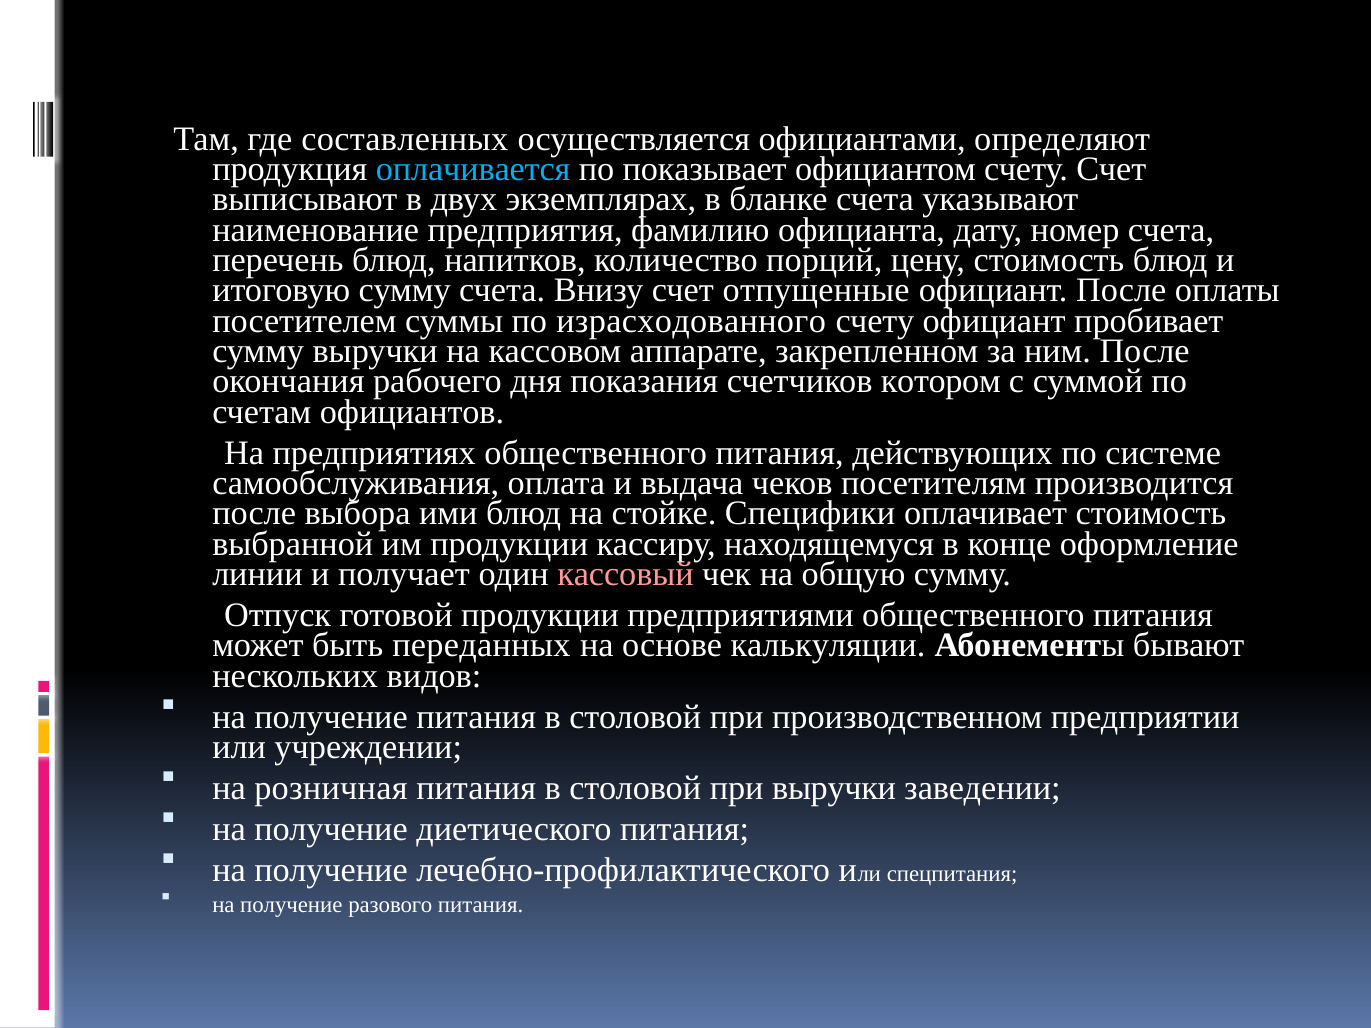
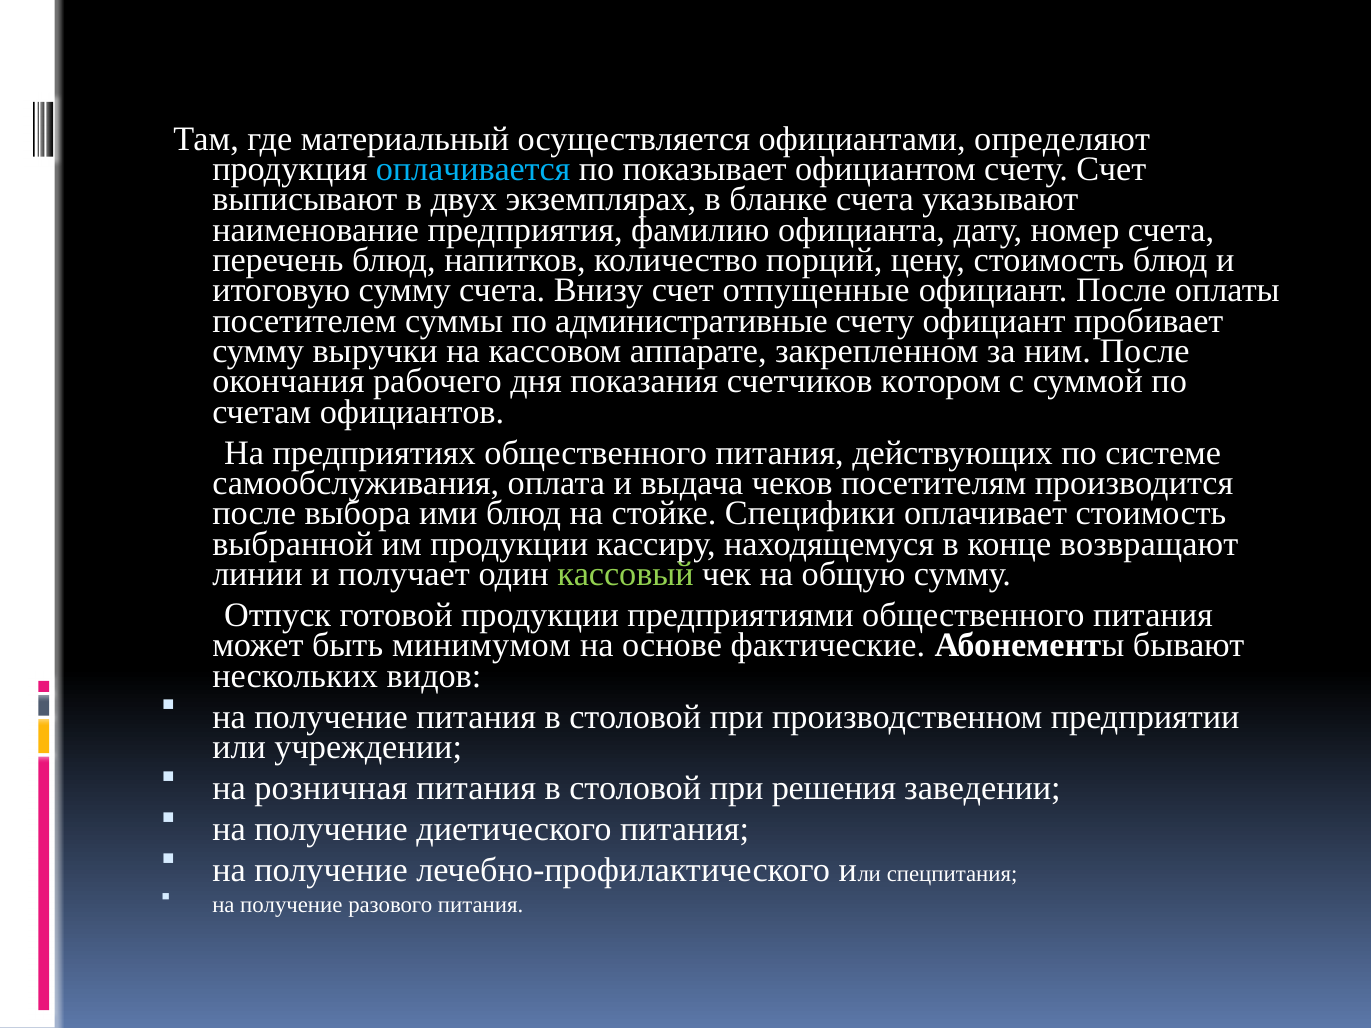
составленных: составленных -> материальный
израсходованного: израсходованного -> административные
оформление: оформление -> возвращают
кассовый colour: pink -> light green
переданных: переданных -> минимумом
калькуляции: калькуляции -> фактические
при выручки: выручки -> решения
